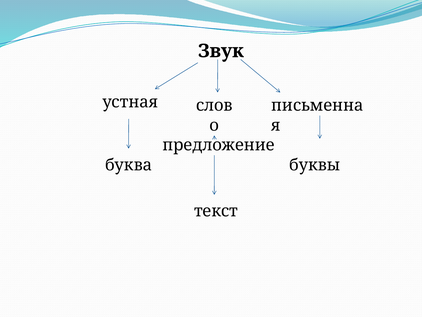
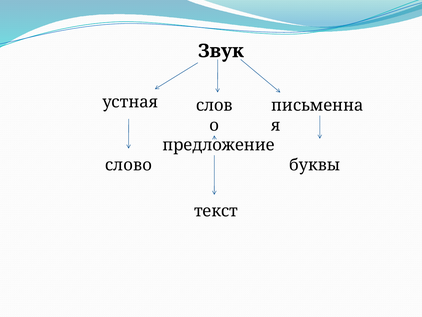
буква: буква -> слово
